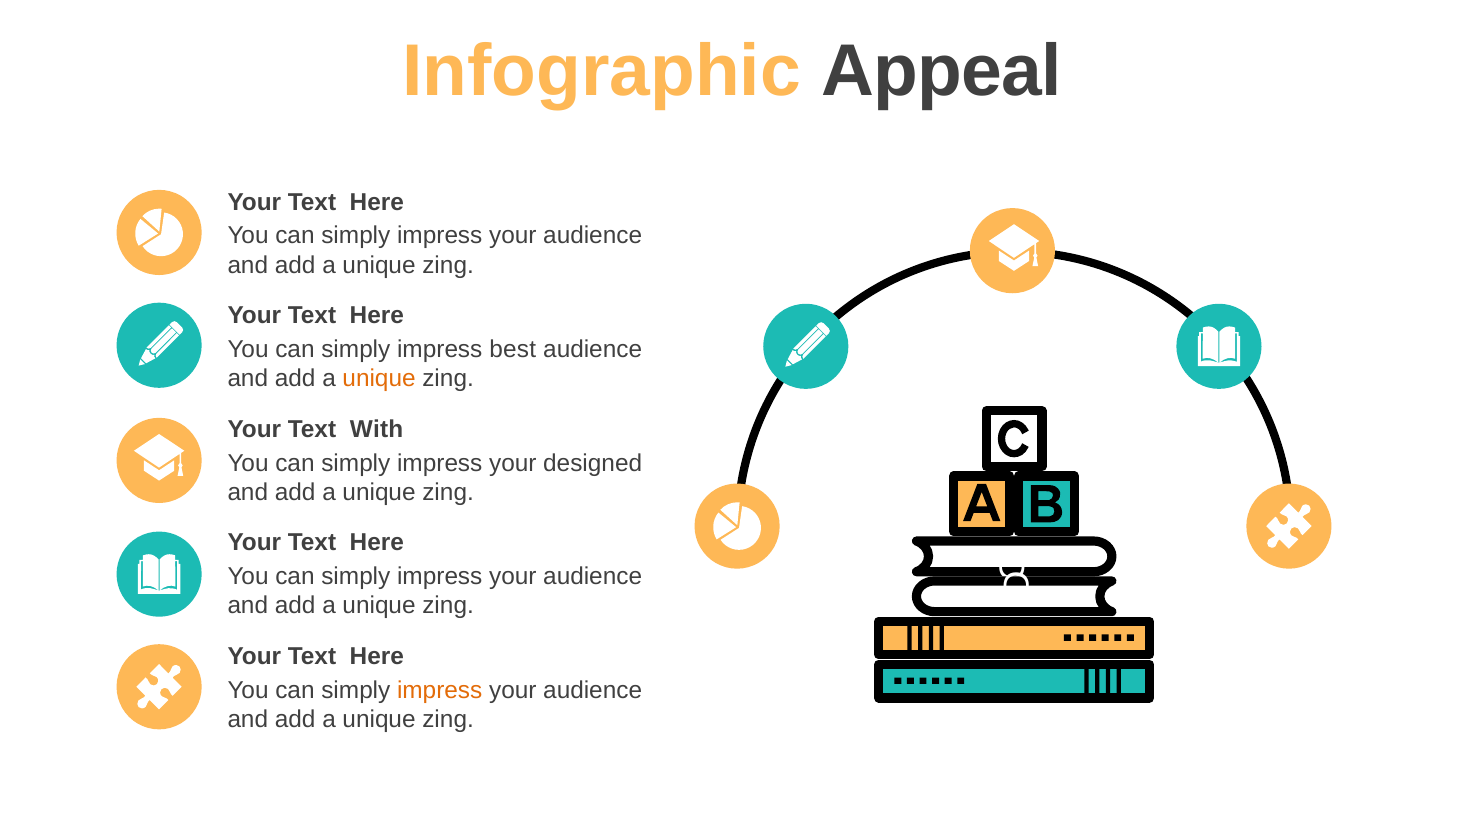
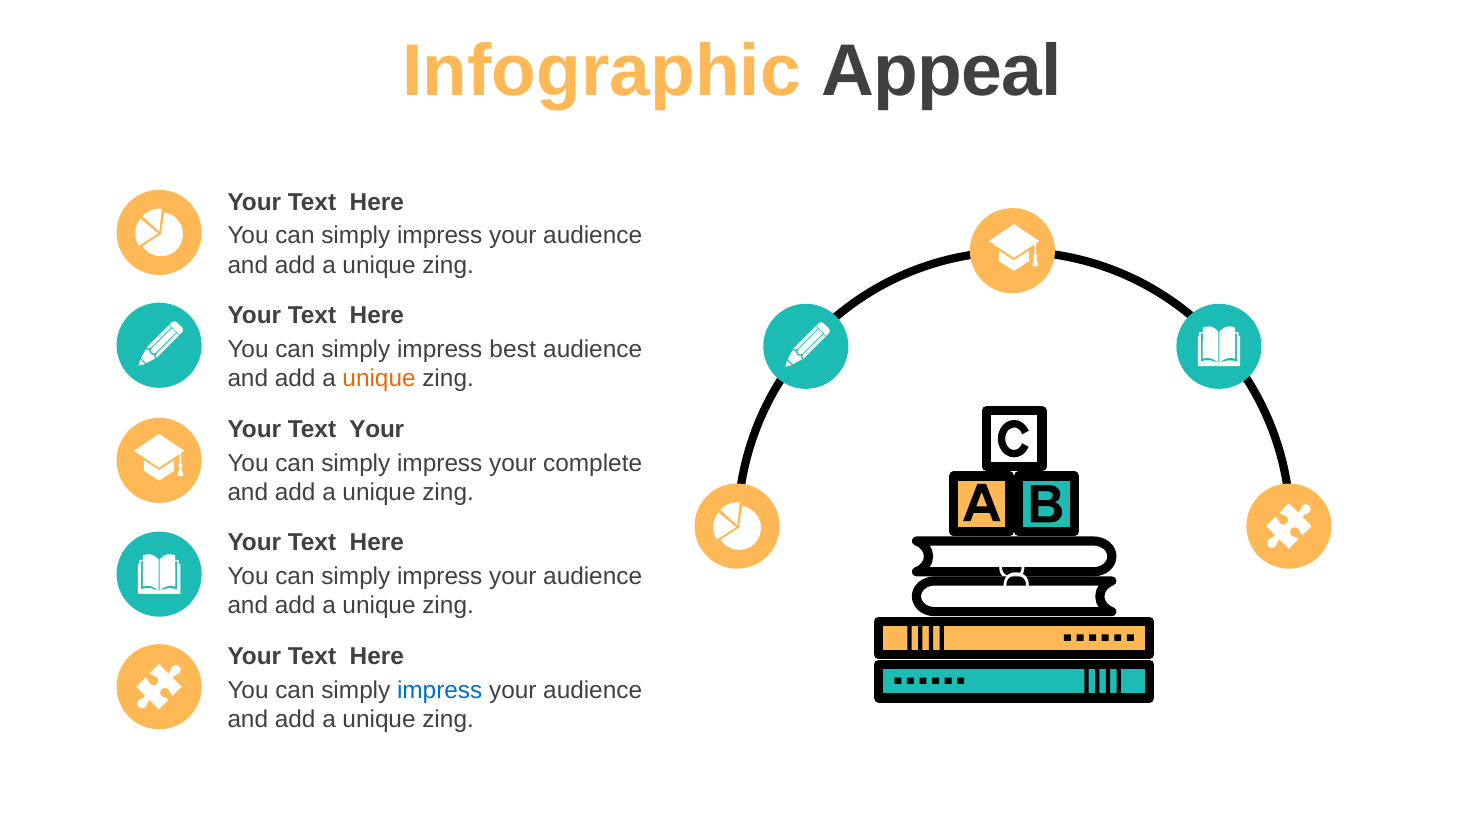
Text With: With -> Your
designed: designed -> complete
impress at (440, 690) colour: orange -> blue
